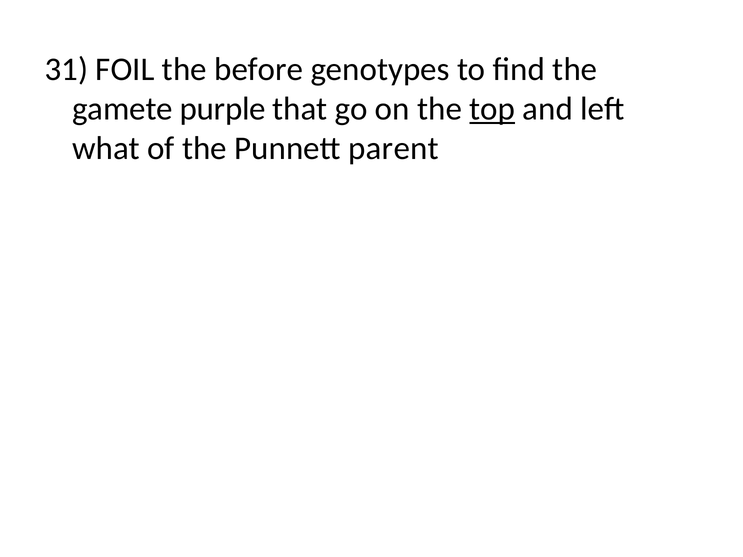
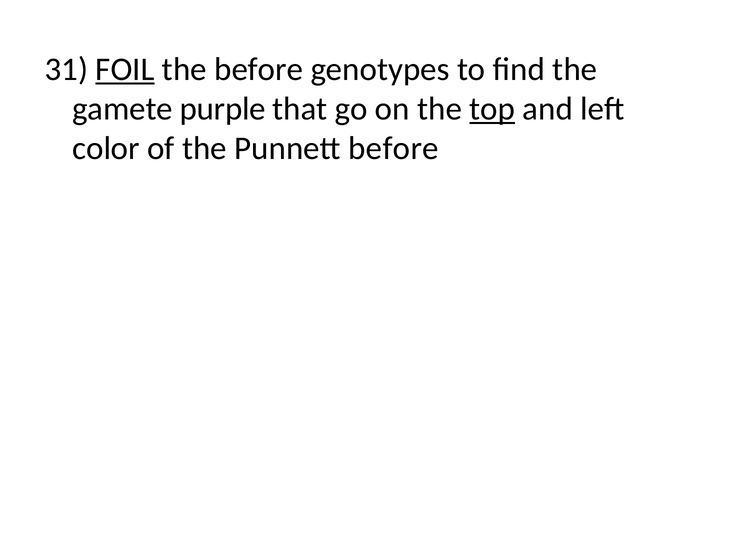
FOIL underline: none -> present
what: what -> color
Punnett parent: parent -> before
